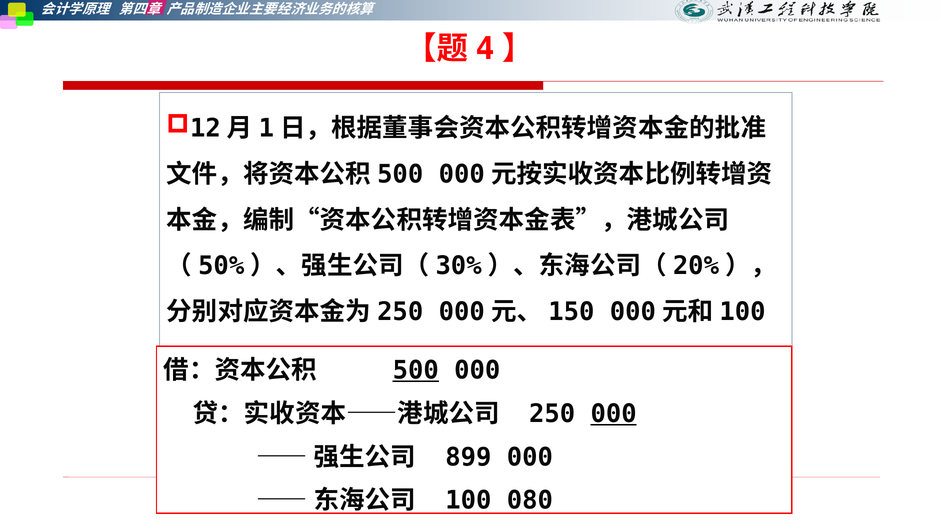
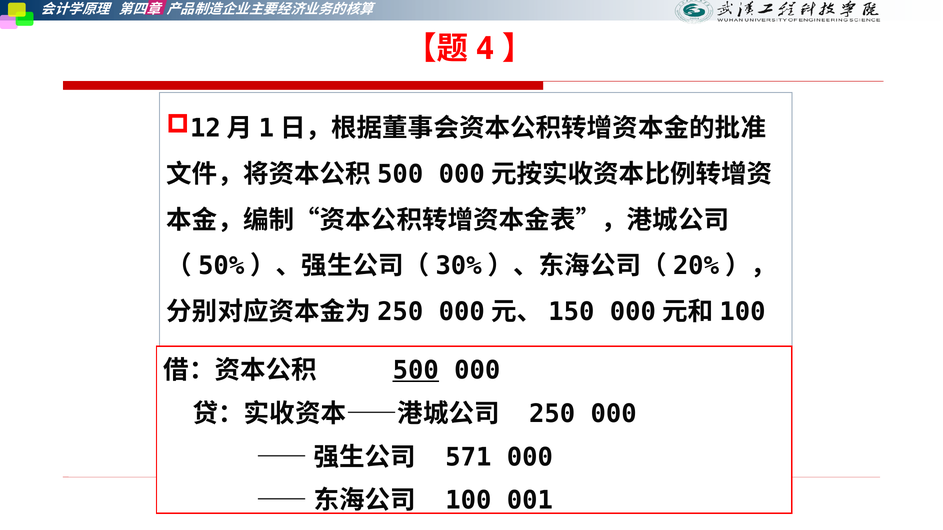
000 at (614, 414) underline: present -> none
899: 899 -> 571
080: 080 -> 001
